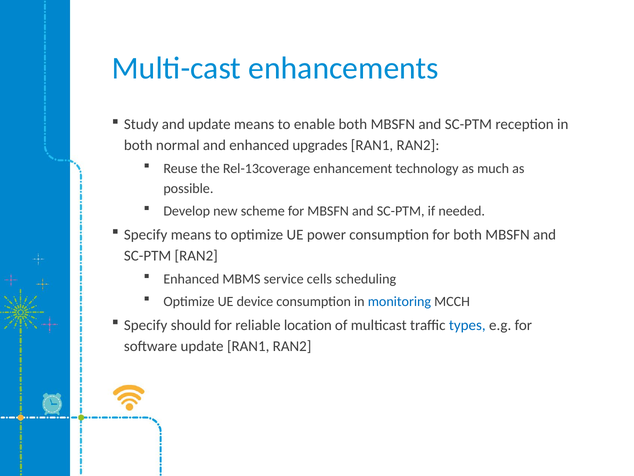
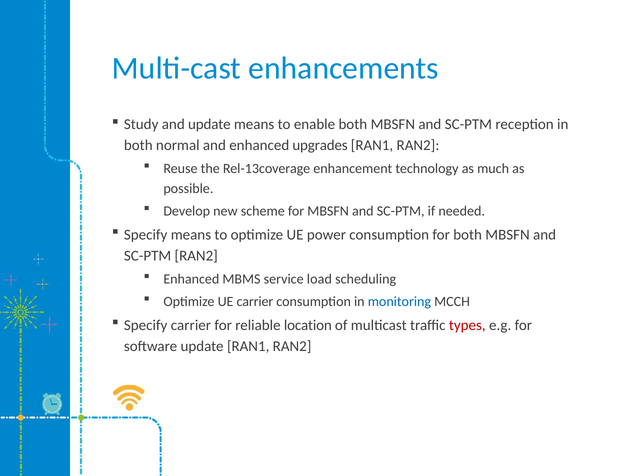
cells: cells -> load
UE device: device -> carrier
Specify should: should -> carrier
types colour: blue -> red
